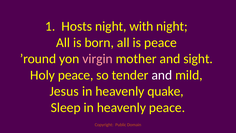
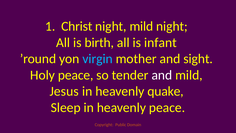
Hosts: Hosts -> Christ
night with: with -> mild
born: born -> birth
is peace: peace -> infant
virgin colour: pink -> light blue
